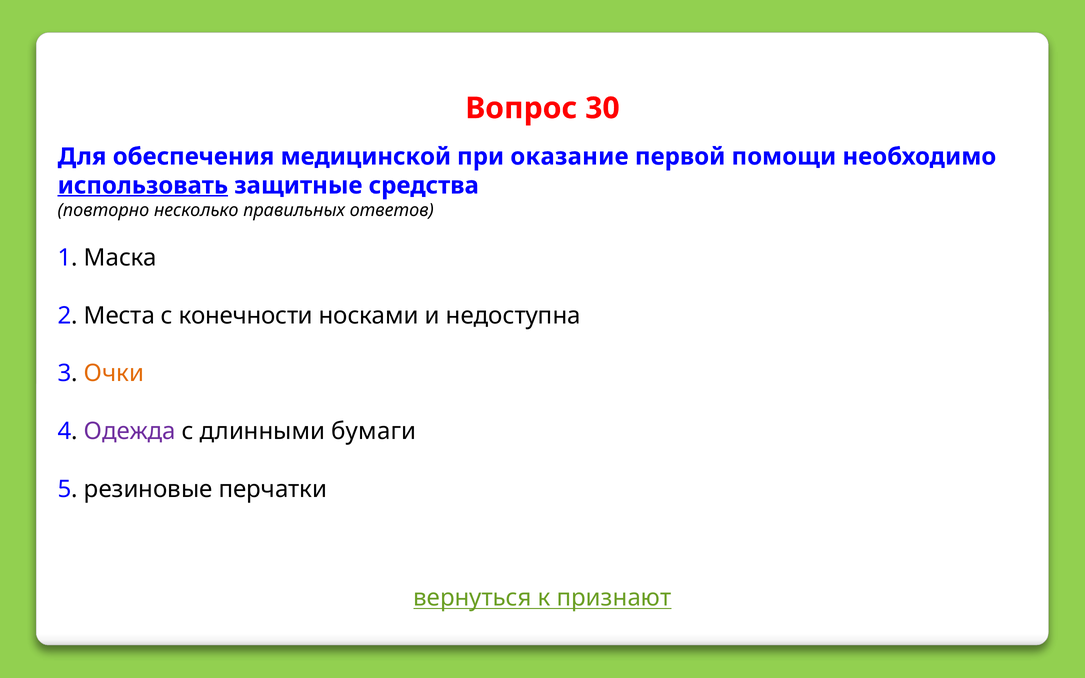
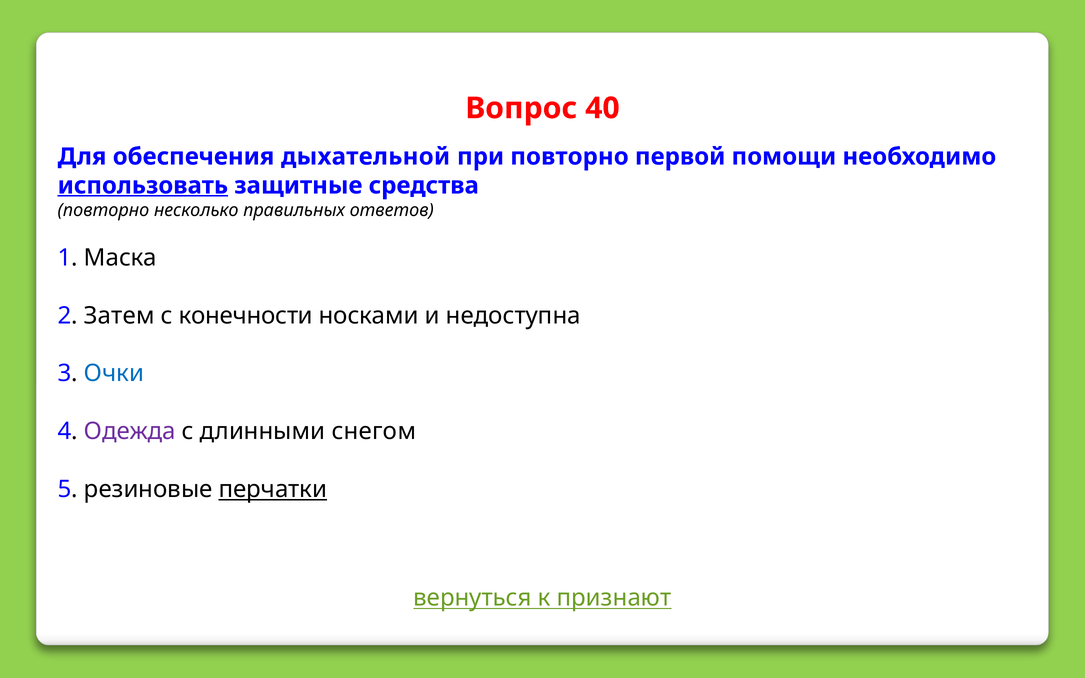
30: 30 -> 40
медицинской: медицинской -> дыхательной
при оказание: оказание -> повторно
Места: Места -> Затем
Очки colour: orange -> blue
бумаги: бумаги -> снегом
перчатки underline: none -> present
